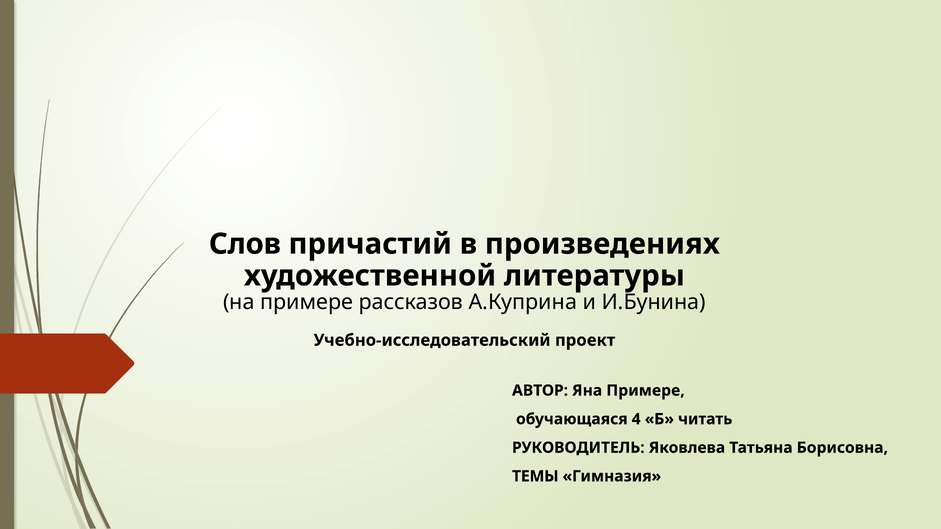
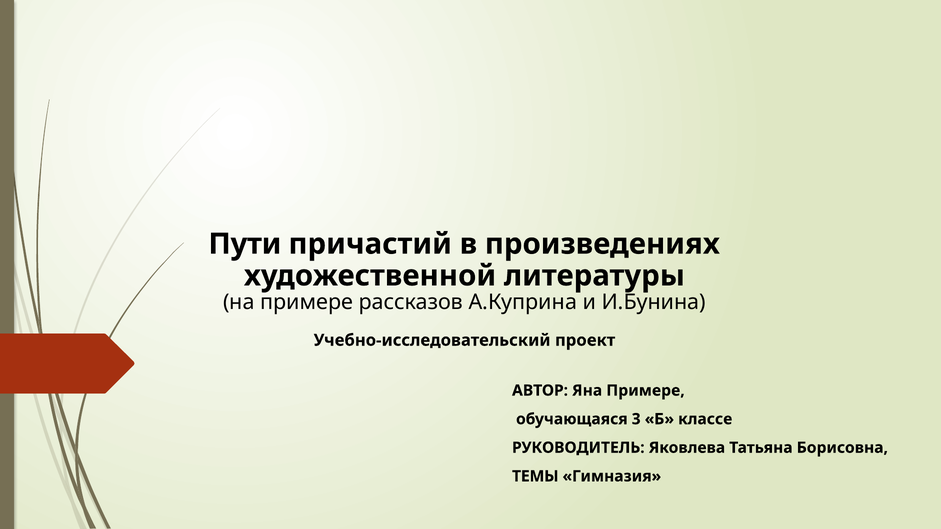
Слов: Слов -> Пути
4: 4 -> 3
читать: читать -> классе
